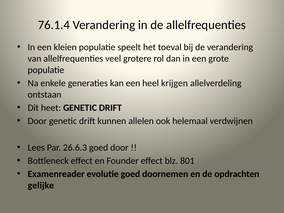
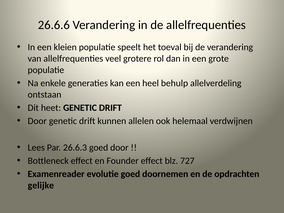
76.1.4: 76.1.4 -> 26.6.6
krijgen: krijgen -> behulp
801: 801 -> 727
